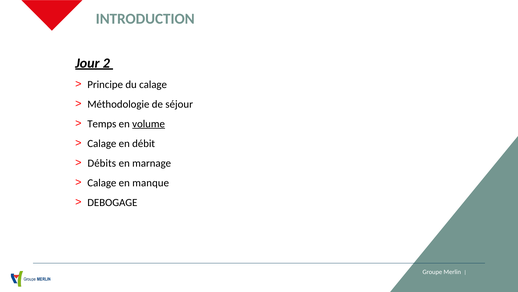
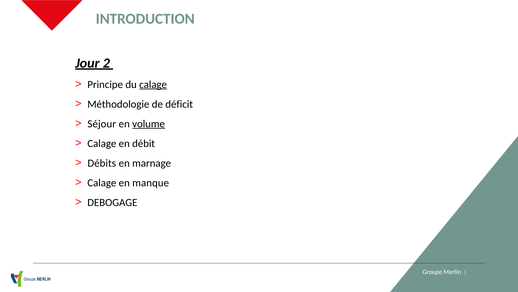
calage at (153, 84) underline: none -> present
séjour: séjour -> déficit
Temps: Temps -> Séjour
